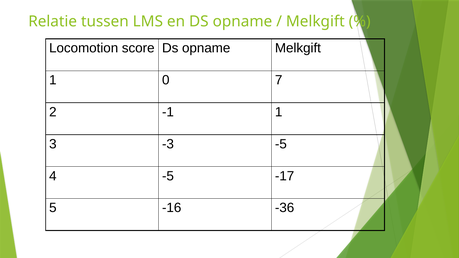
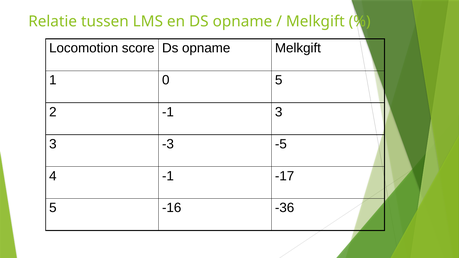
0 7: 7 -> 5
-1 1: 1 -> 3
4 -5: -5 -> -1
